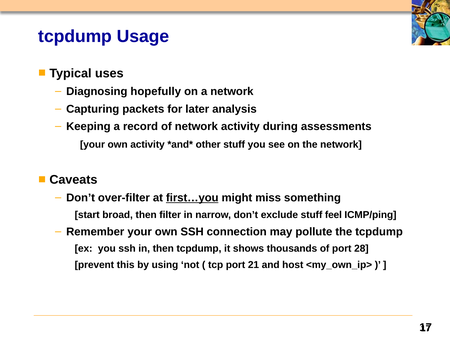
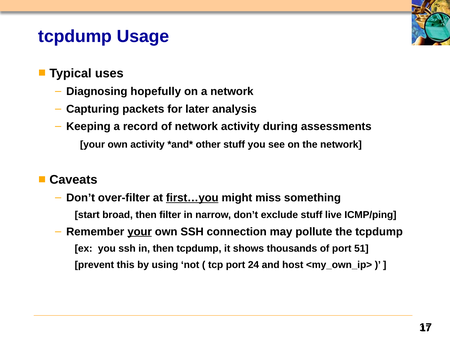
feel: feel -> live
your at (140, 231) underline: none -> present
28: 28 -> 51
21: 21 -> 24
